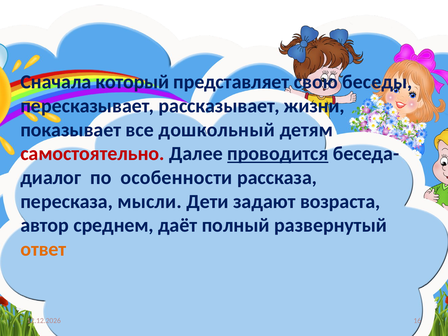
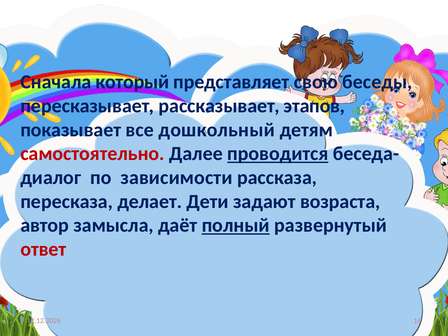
жизни: жизни -> этапов
особенности: особенности -> зависимости
мысли: мысли -> делает
среднем: среднем -> замысла
полный underline: none -> present
ответ colour: orange -> red
